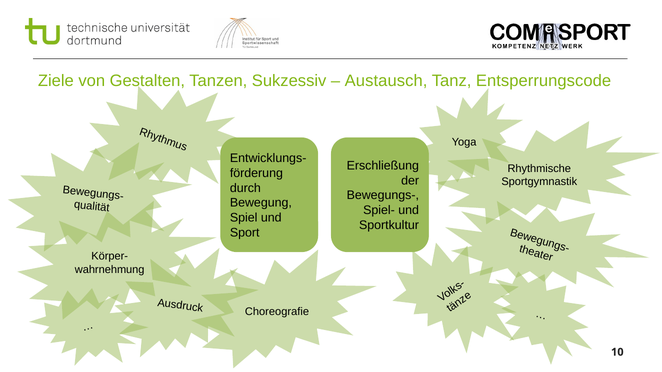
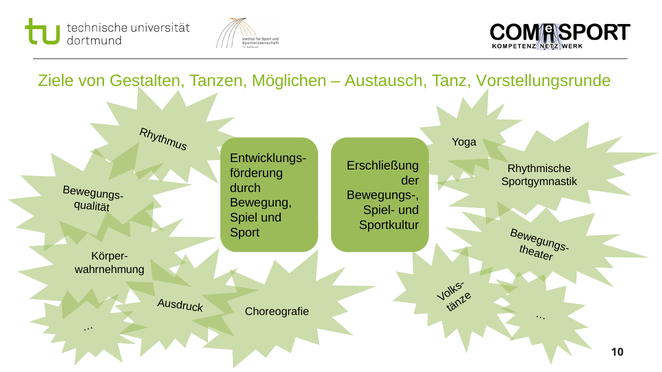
Sukzessiv: Sukzessiv -> Möglichen
Entsperrungscode: Entsperrungscode -> Vorstellungsrunde
